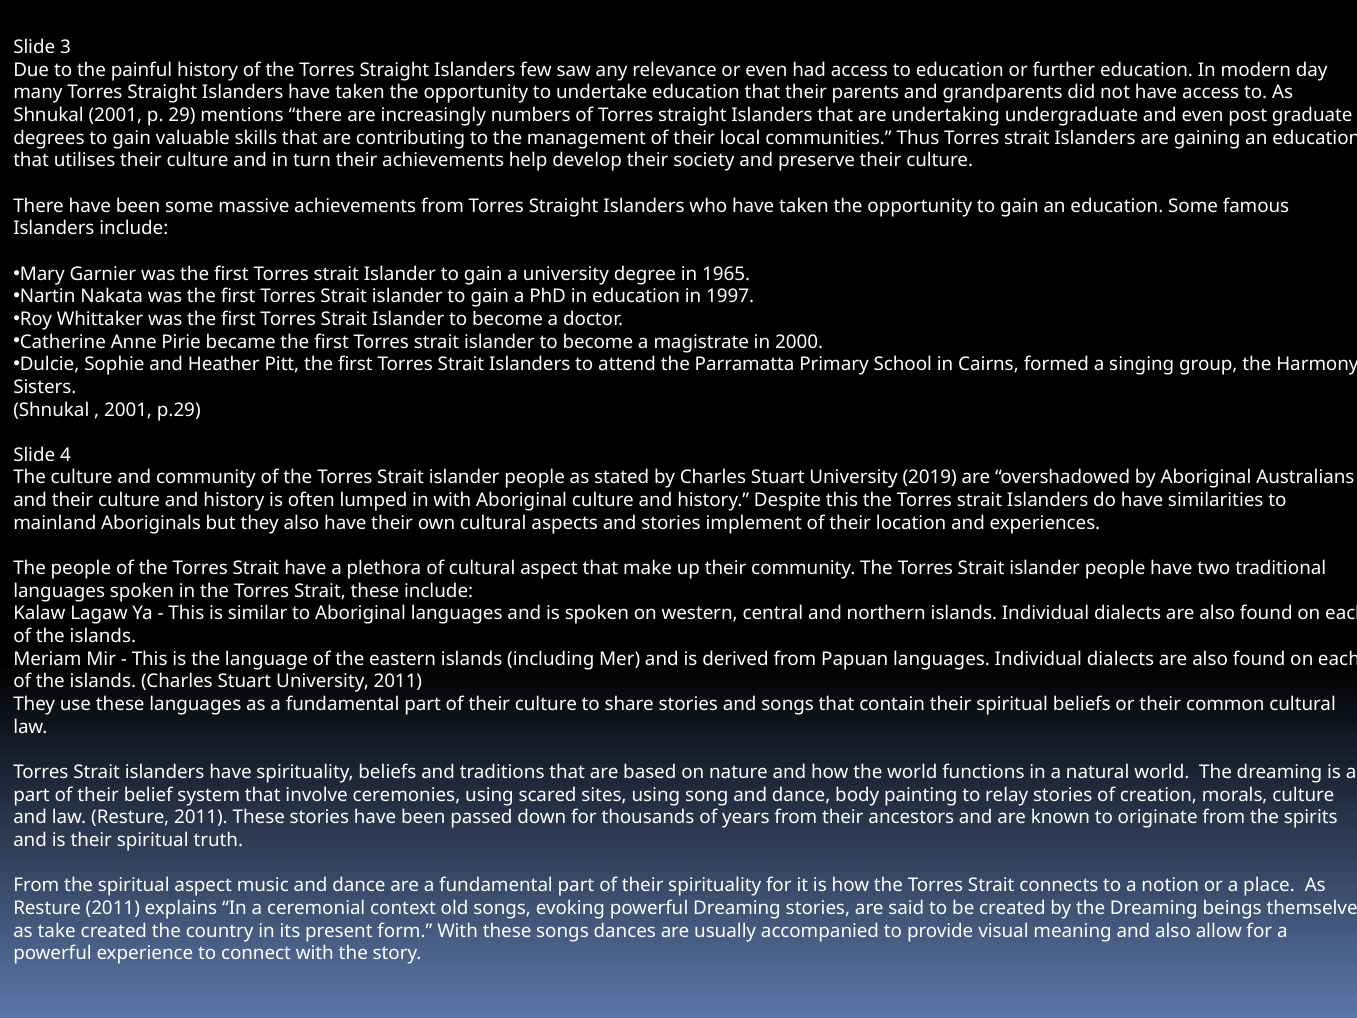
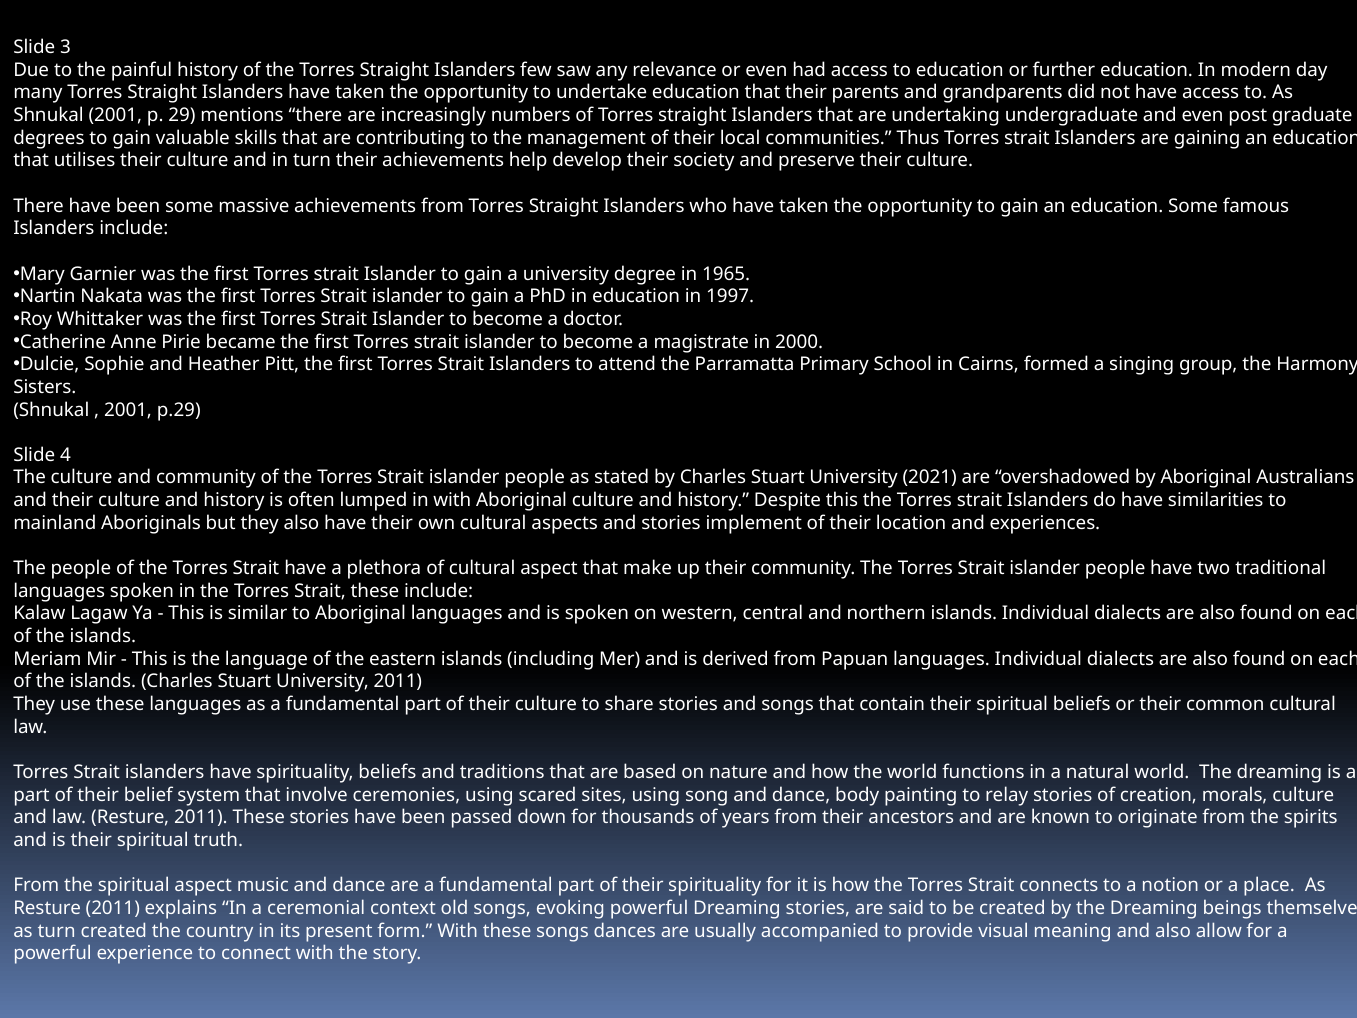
2019: 2019 -> 2021
as take: take -> turn
